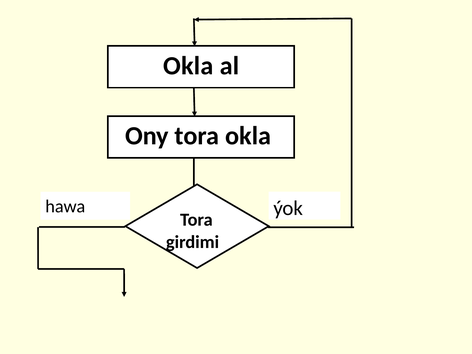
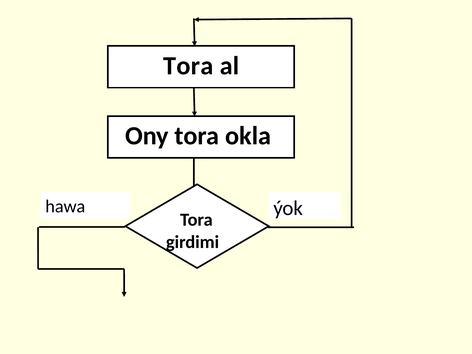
Okla at (188, 66): Okla -> Tora
